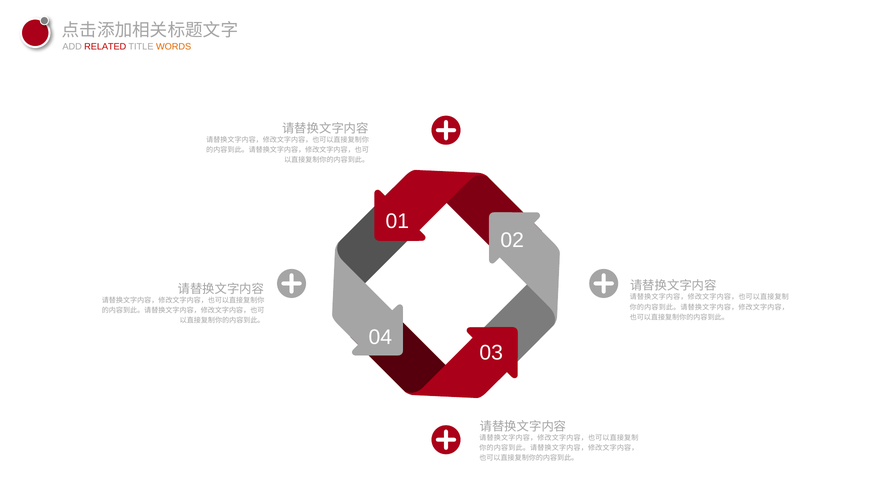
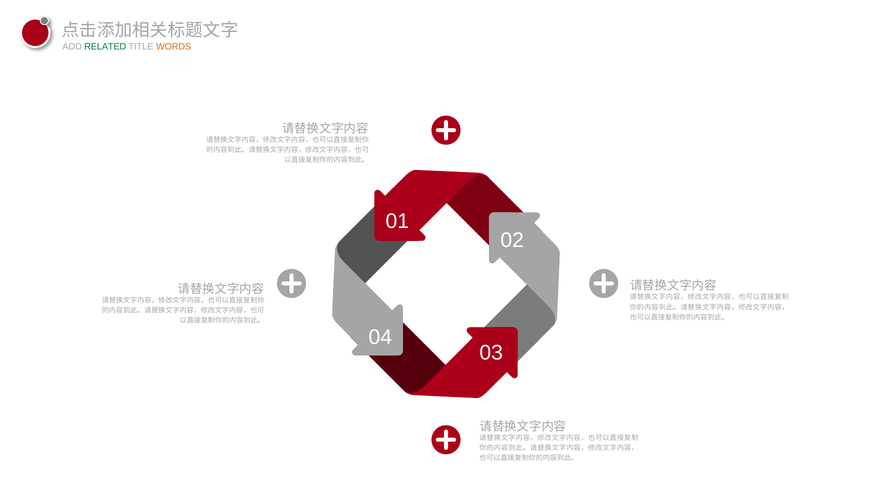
RELATED colour: red -> green
